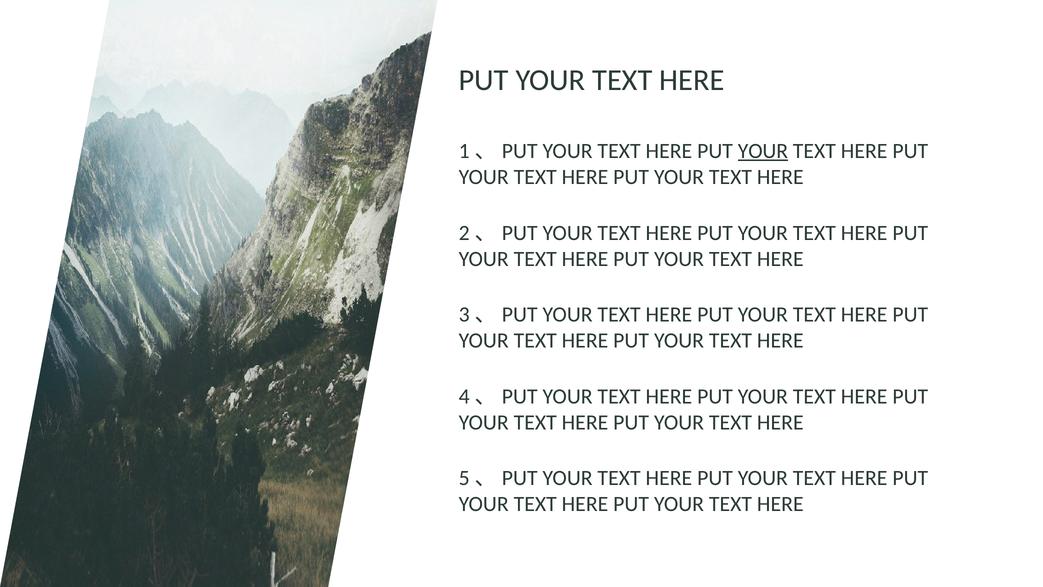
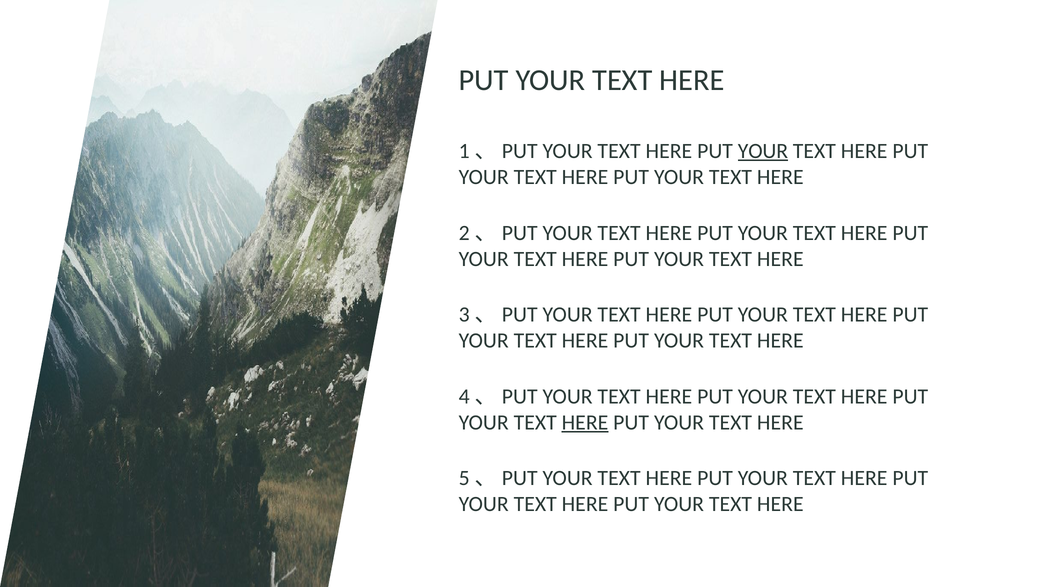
HERE at (585, 422) underline: none -> present
